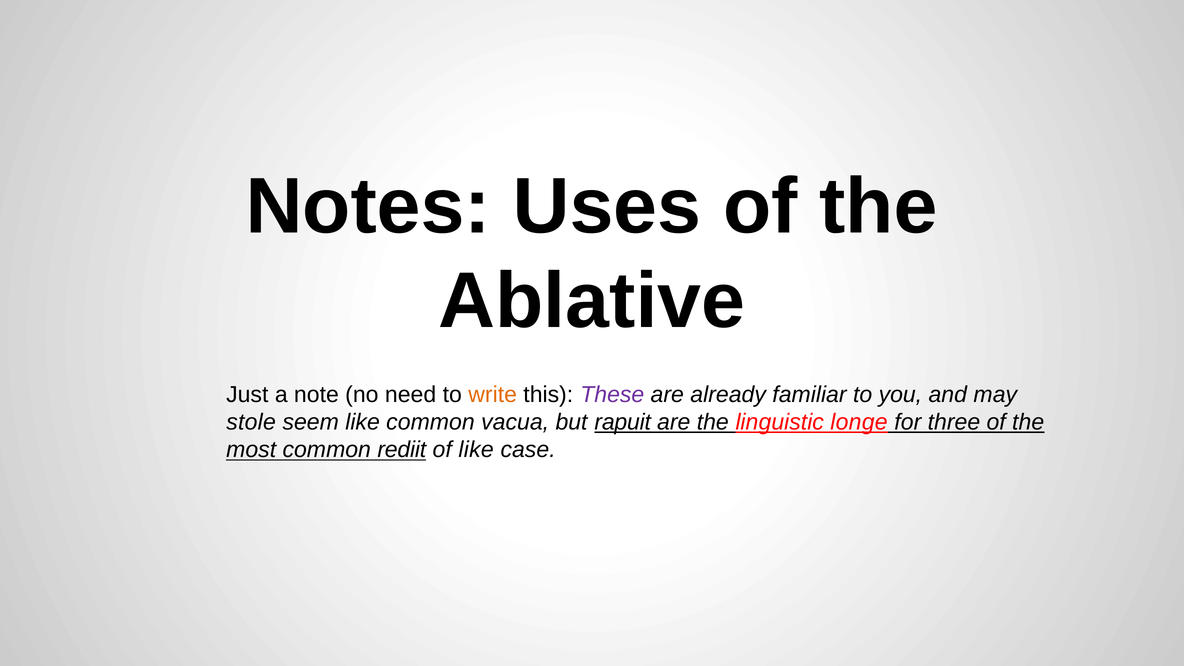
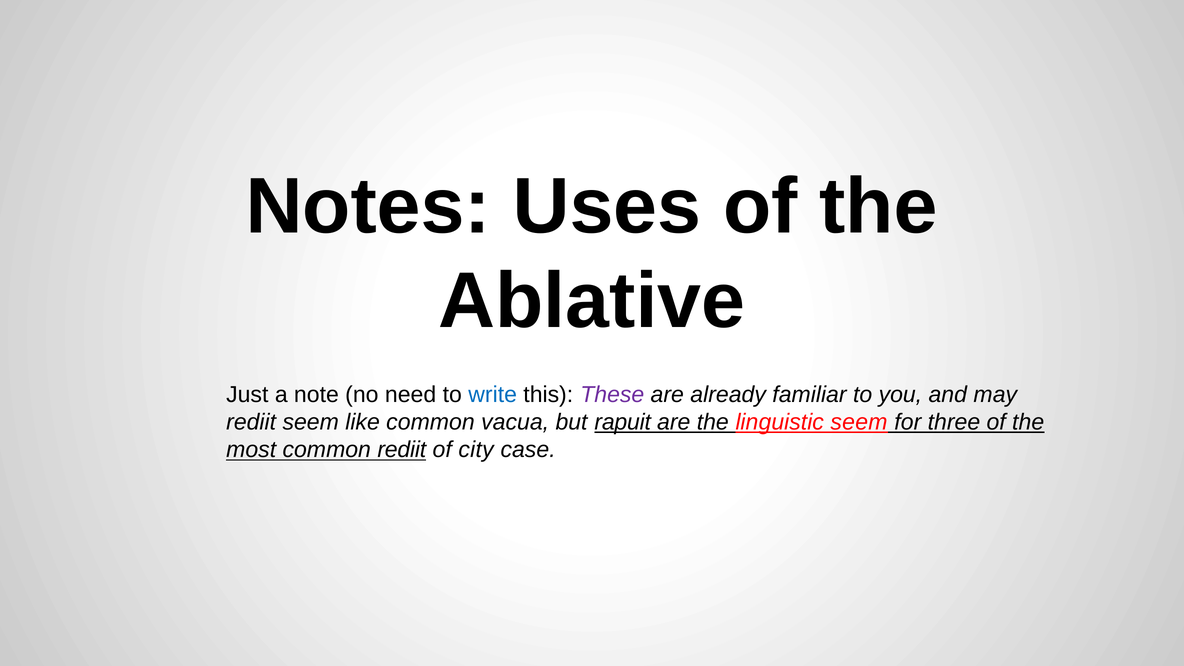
write colour: orange -> blue
stole at (251, 422): stole -> rediit
linguistic longe: longe -> seem
of like: like -> city
